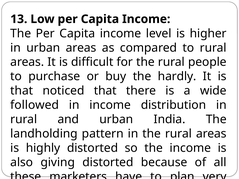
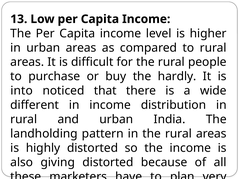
that at (22, 91): that -> into
followed: followed -> different
